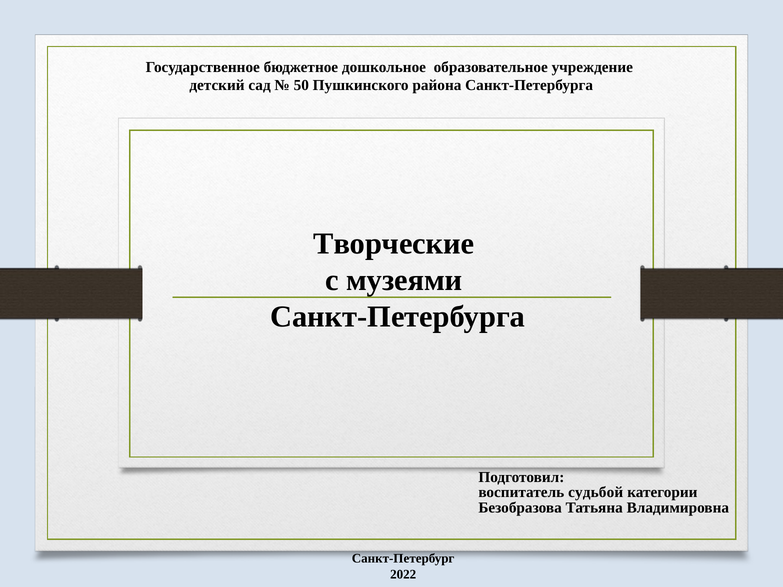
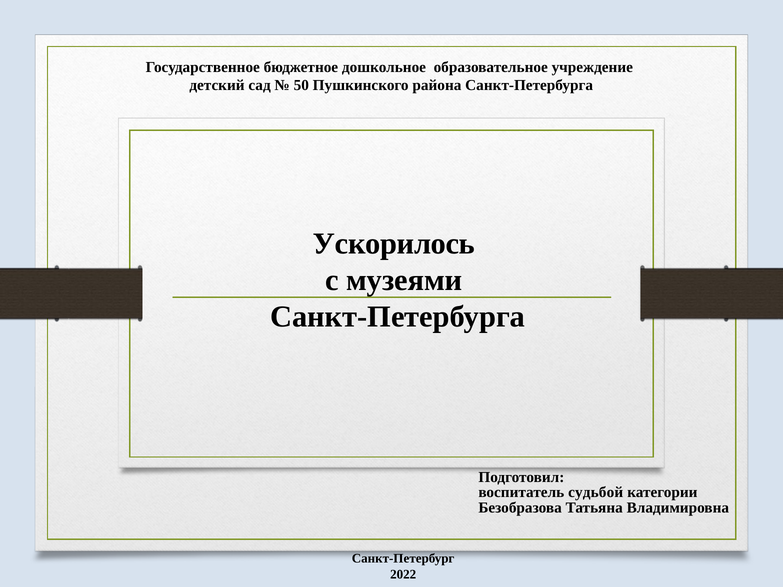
Творческие: Творческие -> Ускорилось
